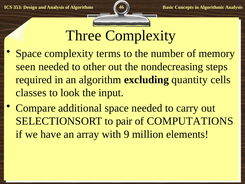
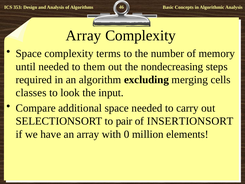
Three at (84, 36): Three -> Array
seen: seen -> until
other: other -> them
quantity: quantity -> merging
COMPUTATIONS: COMPUTATIONS -> INSERTIONSORT
9: 9 -> 0
